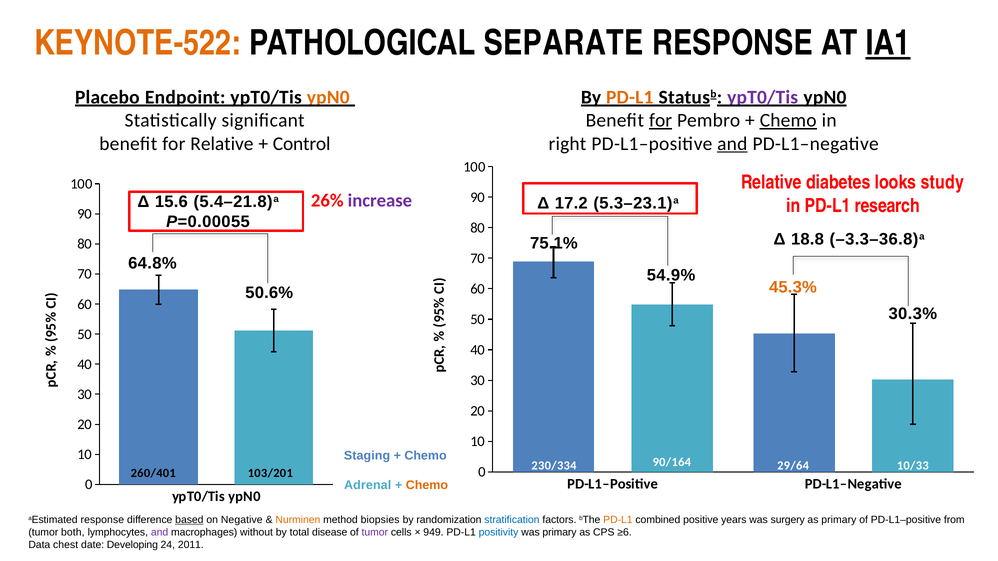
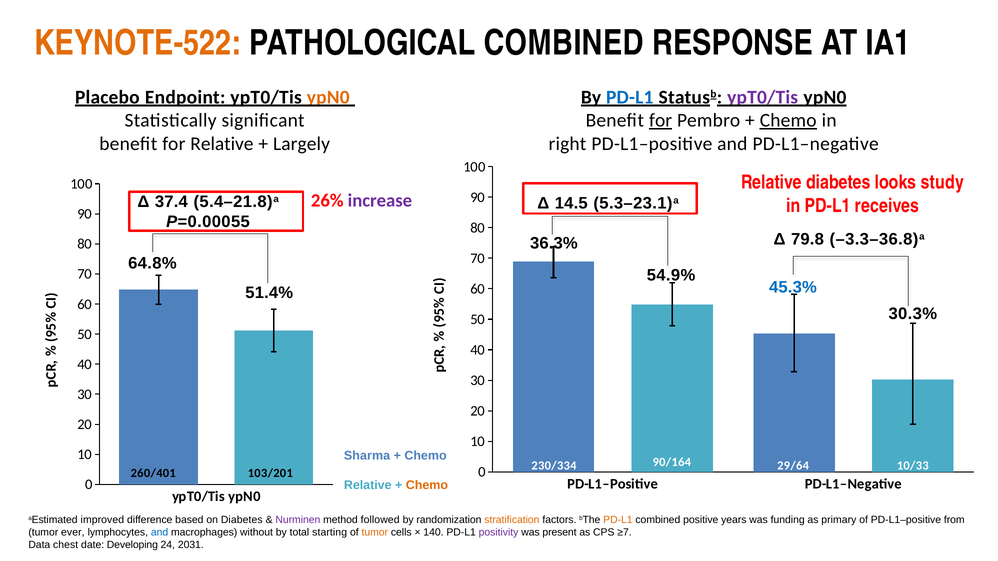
PATHOLOGICAL SEPARATE: SEPARATE -> COMBINED
IA1 underline: present -> none
PD-L1 at (630, 97) colour: orange -> blue
Control: Control -> Largely
and at (732, 144) underline: present -> none
15.6: 15.6 -> 37.4
17.2: 17.2 -> 14.5
research: research -> receives
18.8: 18.8 -> 79.8
75.1%: 75.1% -> 36.3%
45.3% colour: orange -> blue
50.6%: 50.6% -> 51.4%
Staging: Staging -> Sharma
Adrenal at (368, 485): Adrenal -> Relative
aEstimated response: response -> improved
based underline: present -> none
on Negative: Negative -> Diabetes
Nurminen colour: orange -> purple
biopsies: biopsies -> followed
stratification colour: blue -> orange
surgery: surgery -> funding
both: both -> ever
and at (160, 533) colour: purple -> blue
disease: disease -> starting
tumor at (375, 533) colour: purple -> orange
949: 949 -> 140
positivity colour: blue -> purple
was primary: primary -> present
≥6: ≥6 -> ≥7
2011: 2011 -> 2031
